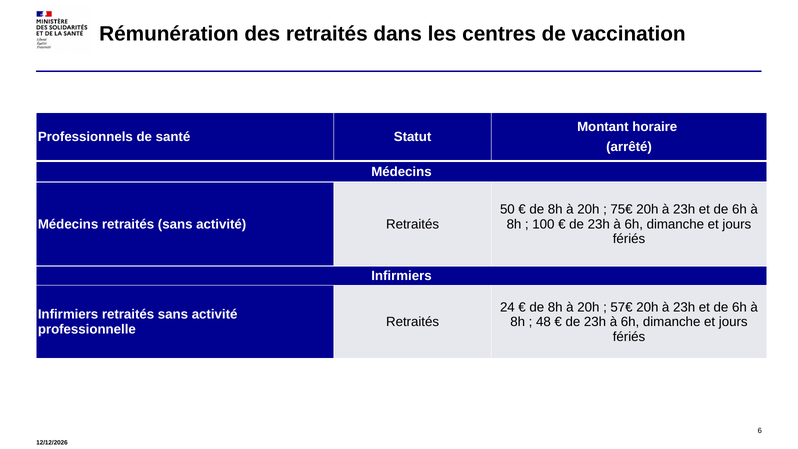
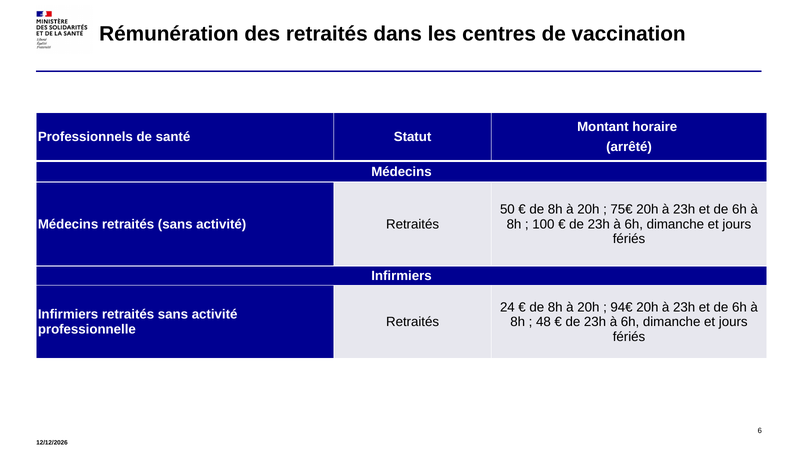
57€: 57€ -> 94€
